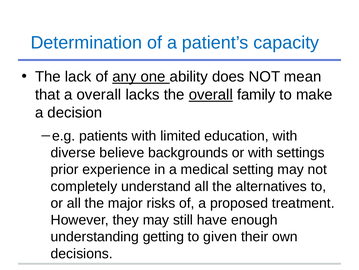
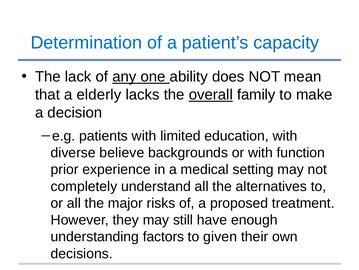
a overall: overall -> elderly
settings: settings -> function
getting: getting -> factors
